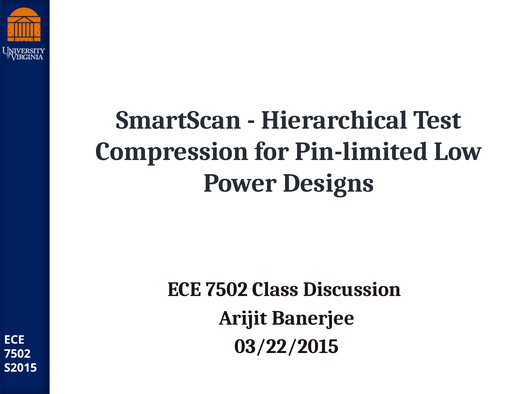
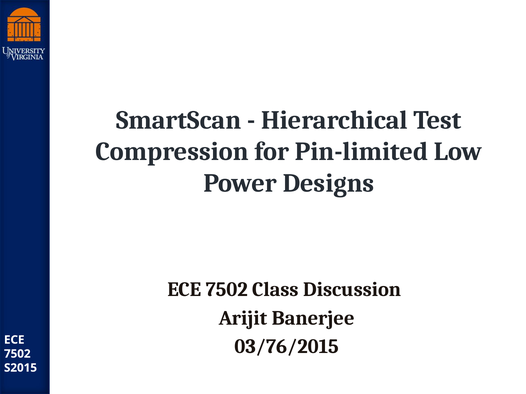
03/22/2015: 03/22/2015 -> 03/76/2015
